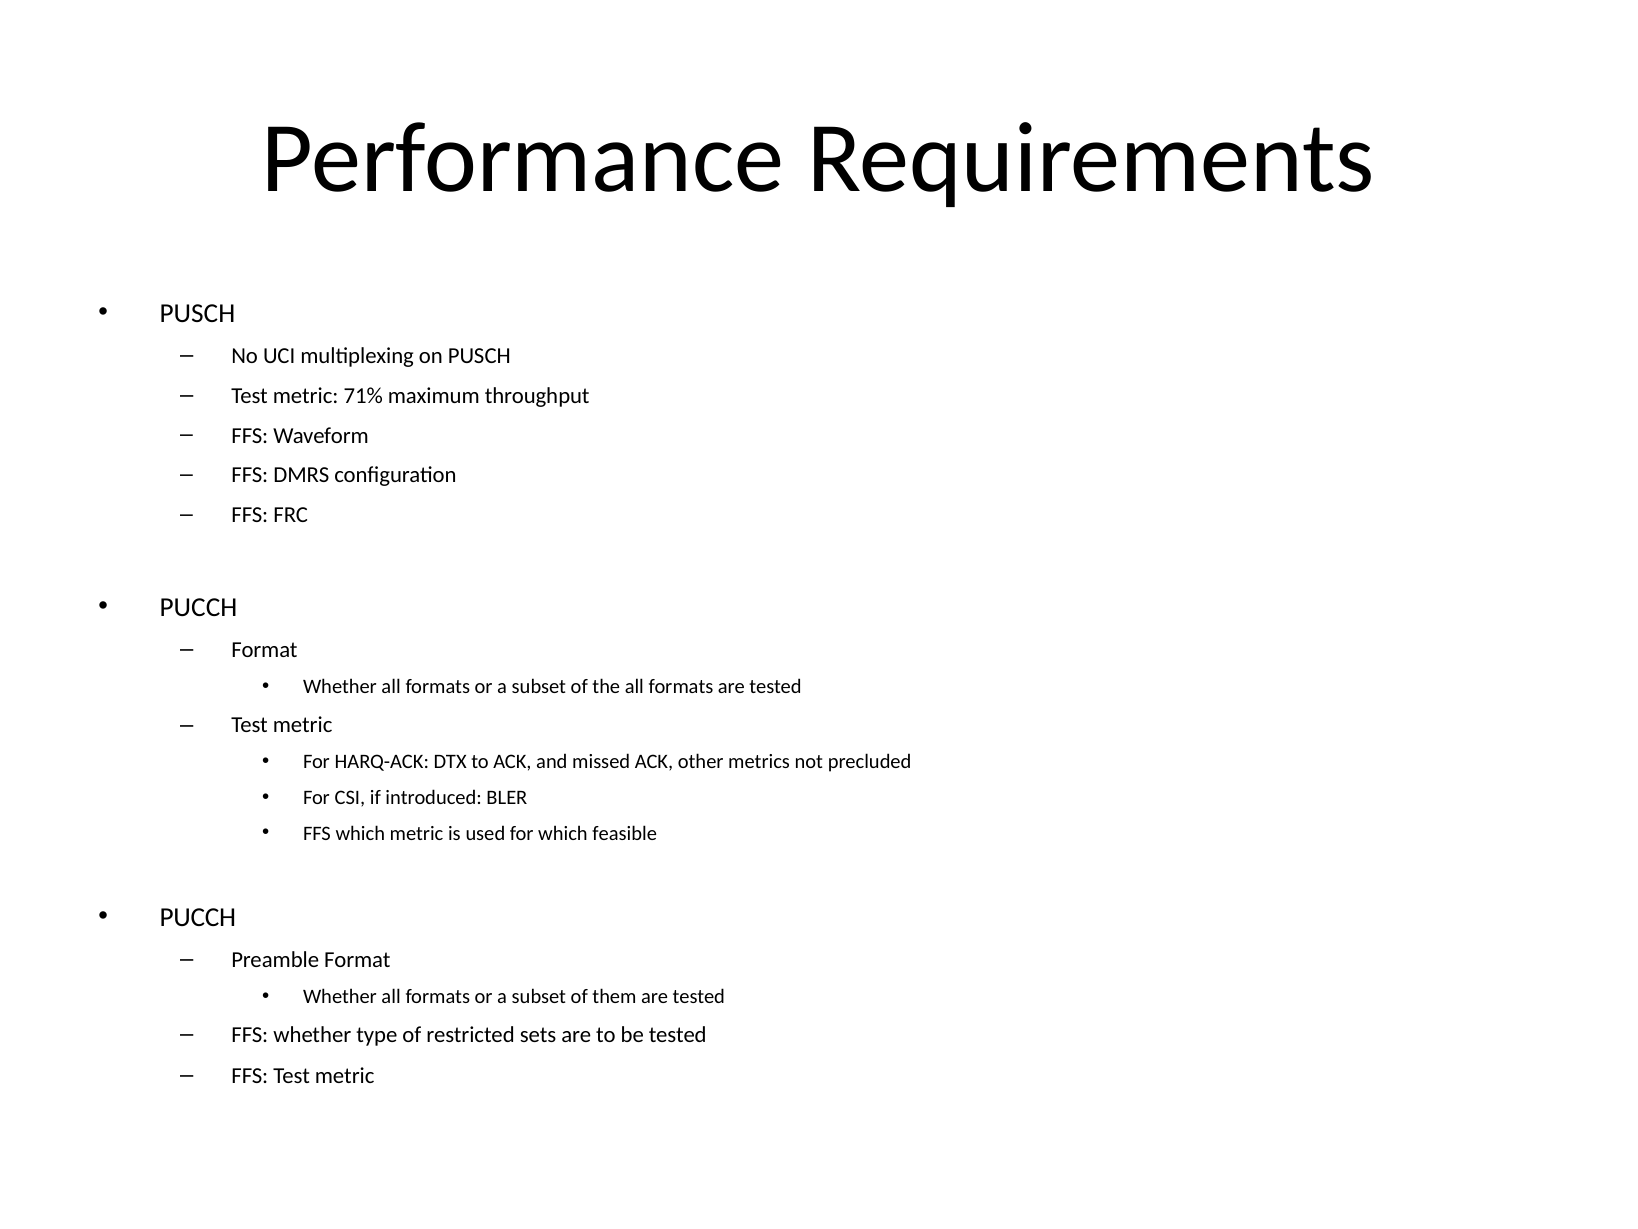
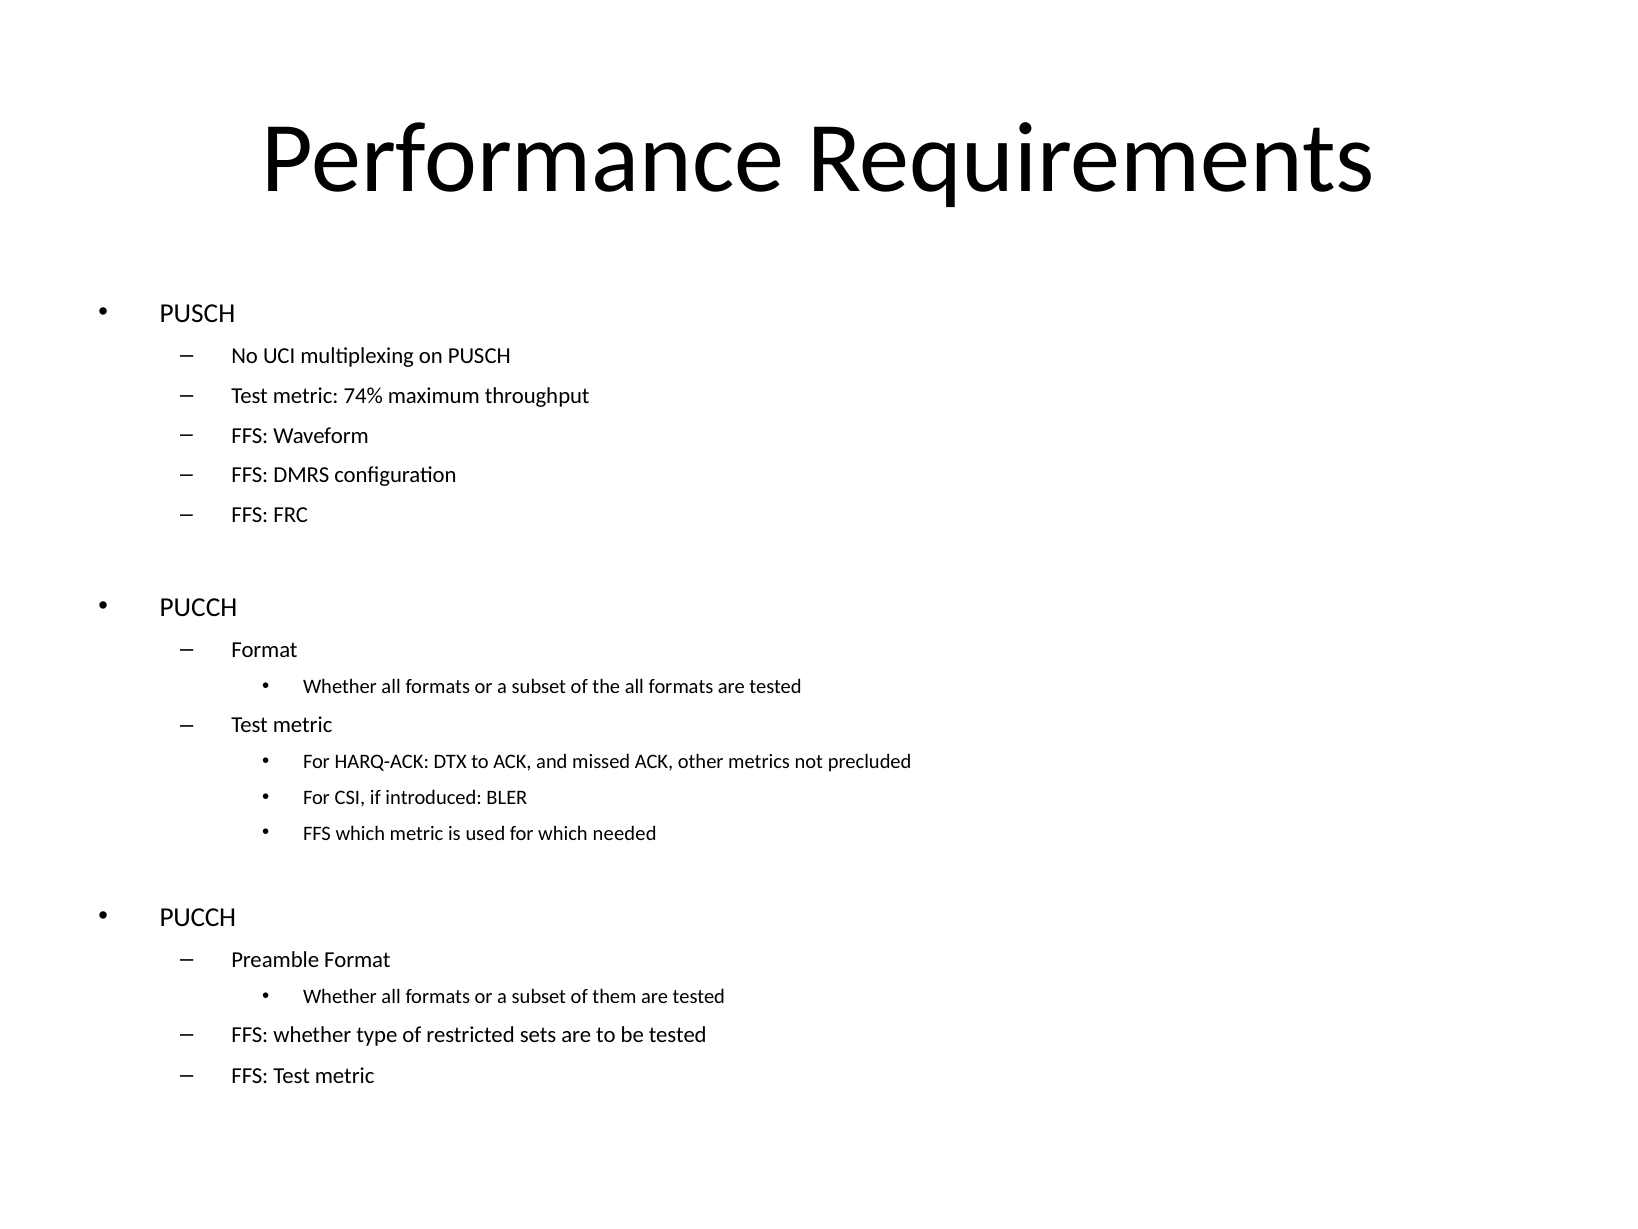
71%: 71% -> 74%
feasible: feasible -> needed
